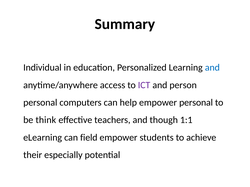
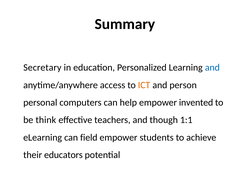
Individual: Individual -> Secretary
ICT colour: purple -> orange
empower personal: personal -> invented
especially: especially -> educators
